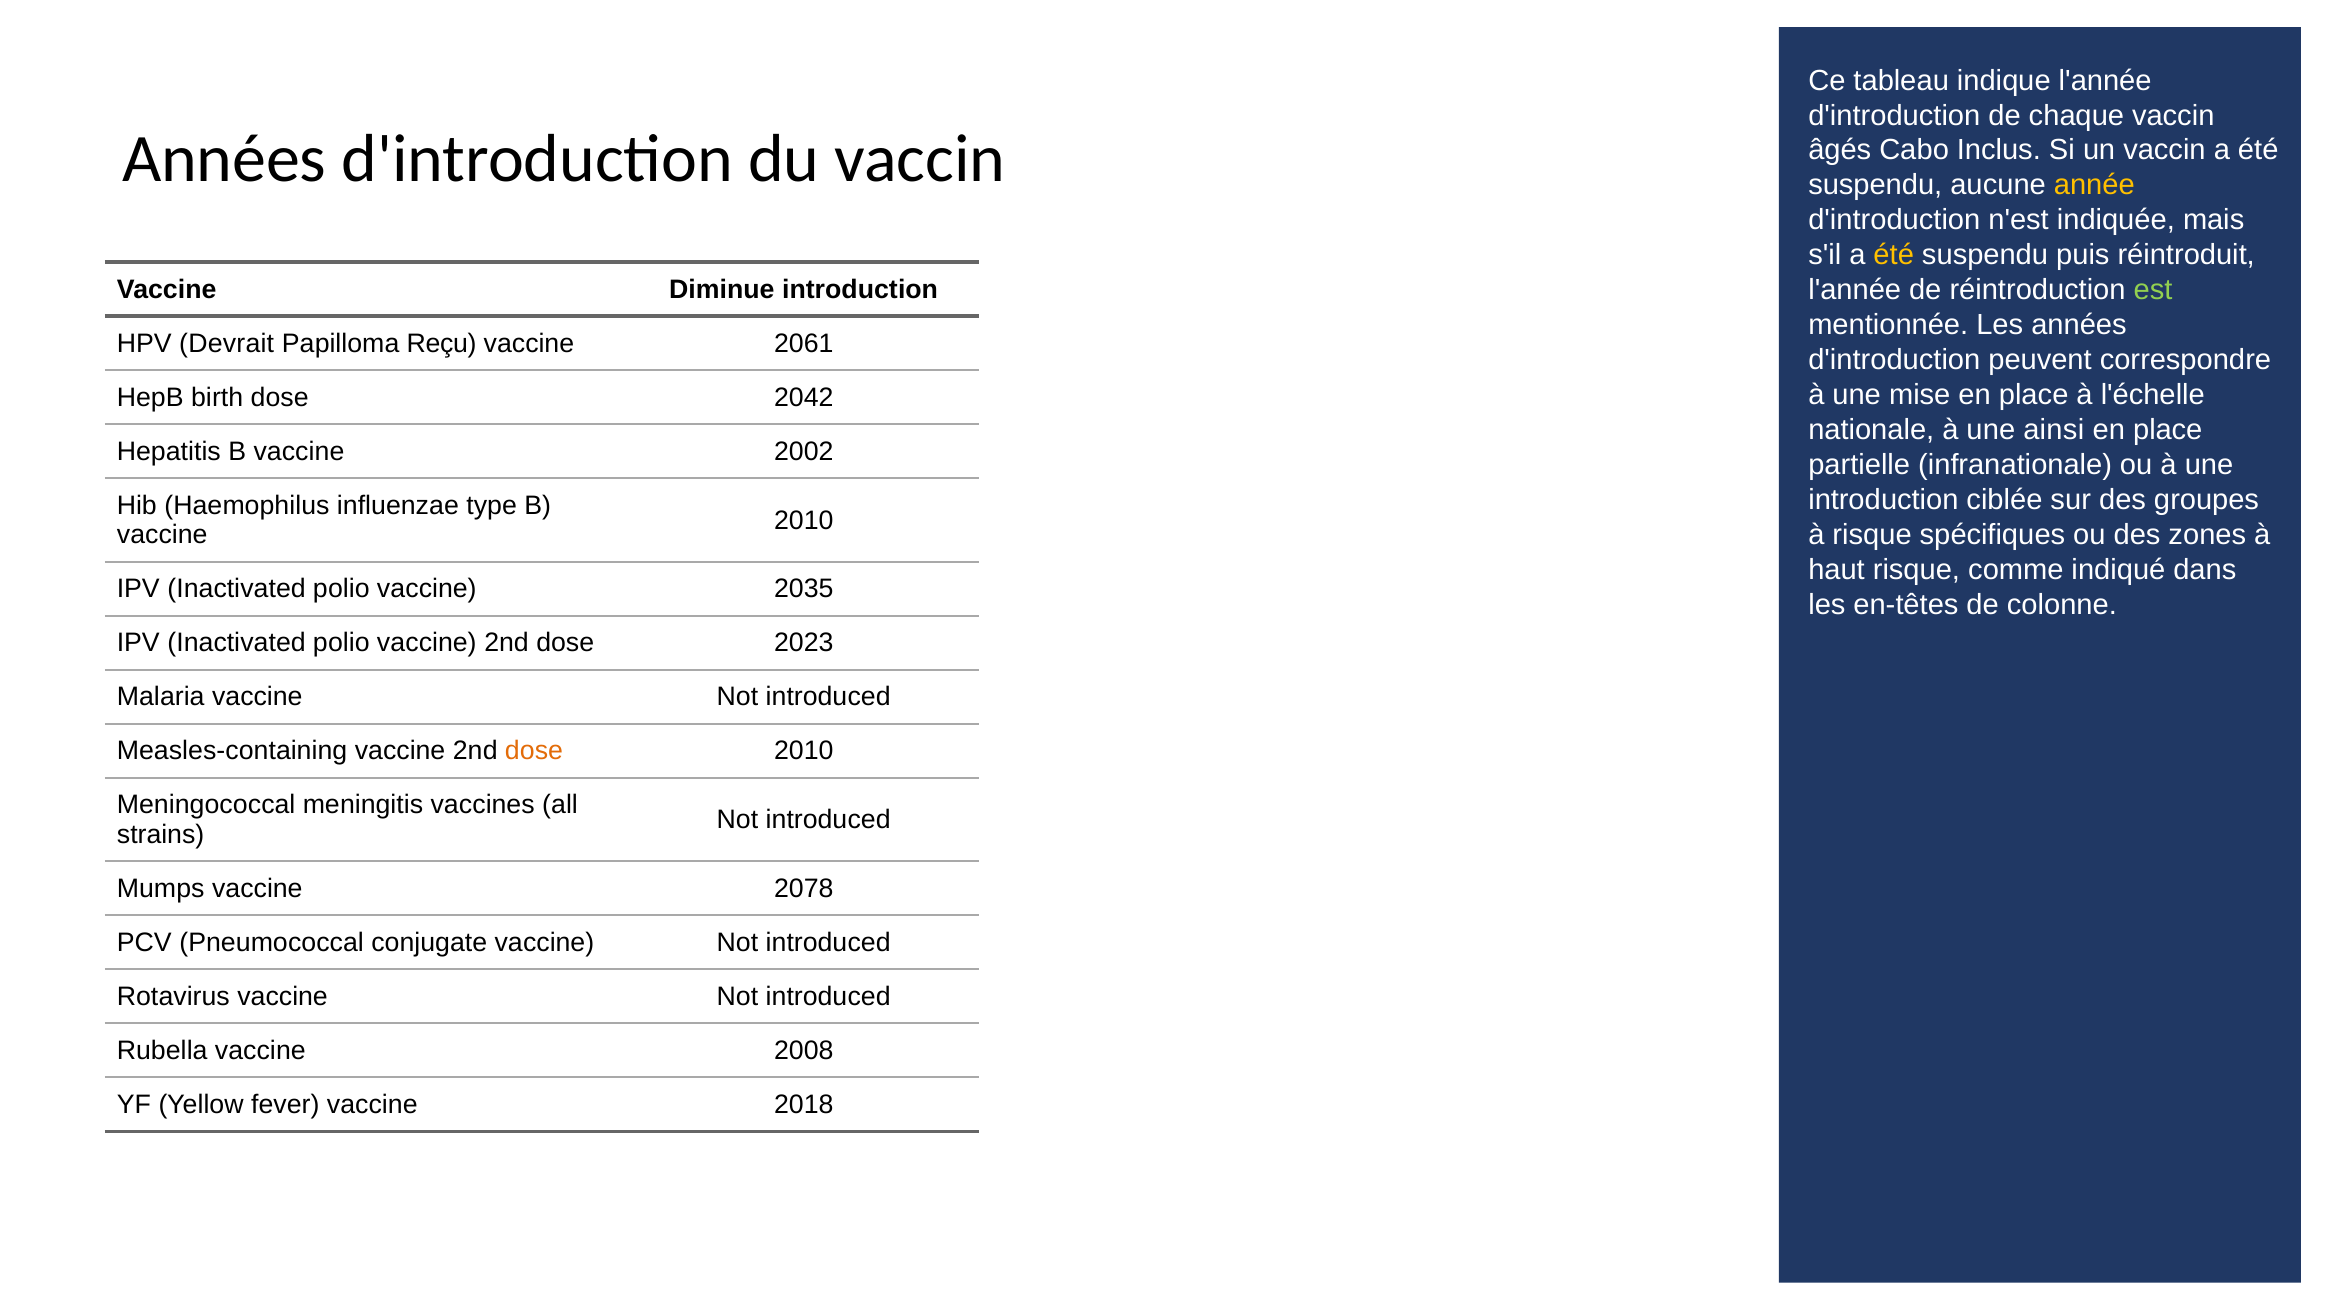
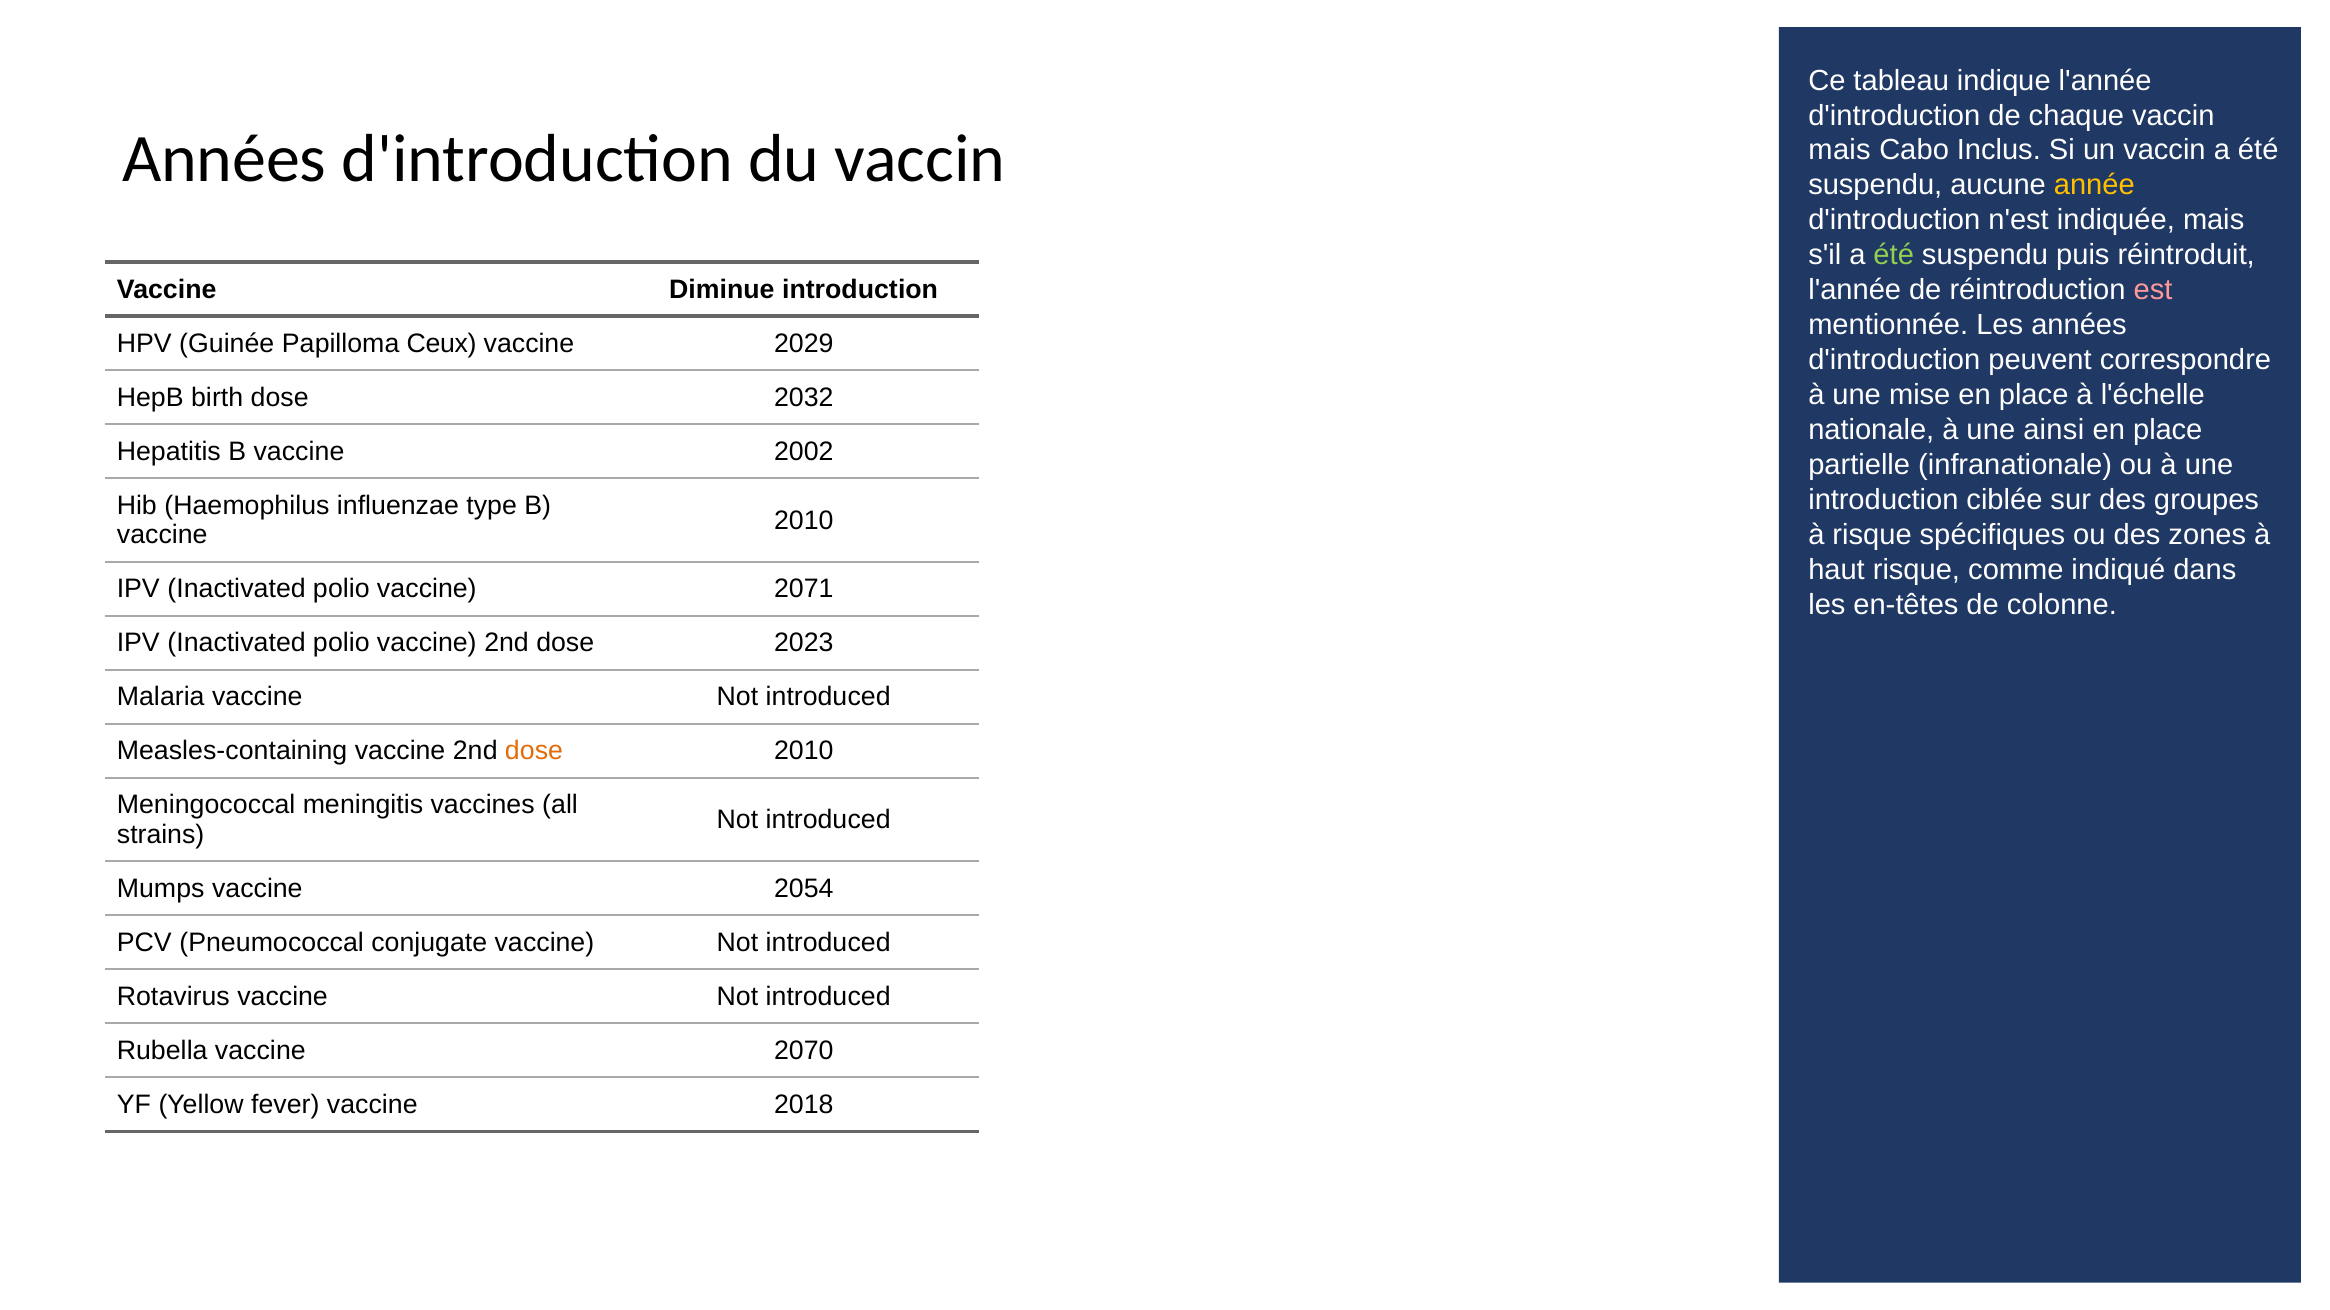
âgés at (1840, 150): âgés -> mais
été at (1894, 255) colour: yellow -> light green
est colour: light green -> pink
Devrait: Devrait -> Guinée
Reçu: Reçu -> Ceux
2061: 2061 -> 2029
2042: 2042 -> 2032
2035: 2035 -> 2071
2078: 2078 -> 2054
2008: 2008 -> 2070
